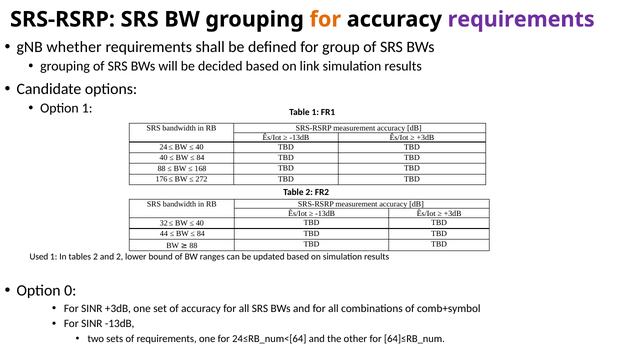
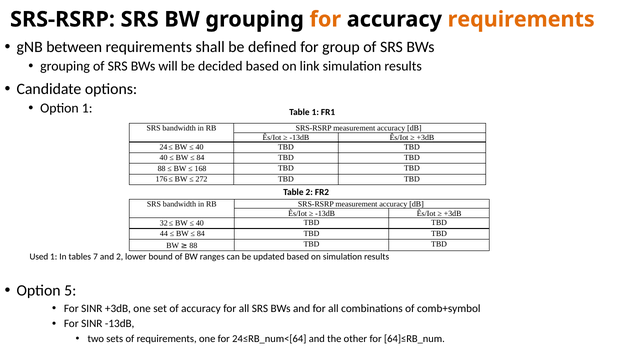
requirements at (521, 19) colour: purple -> orange
whether: whether -> between
tables 2: 2 -> 7
0: 0 -> 5
